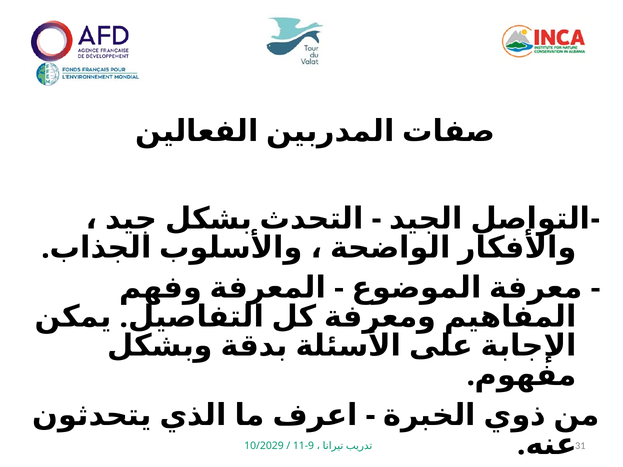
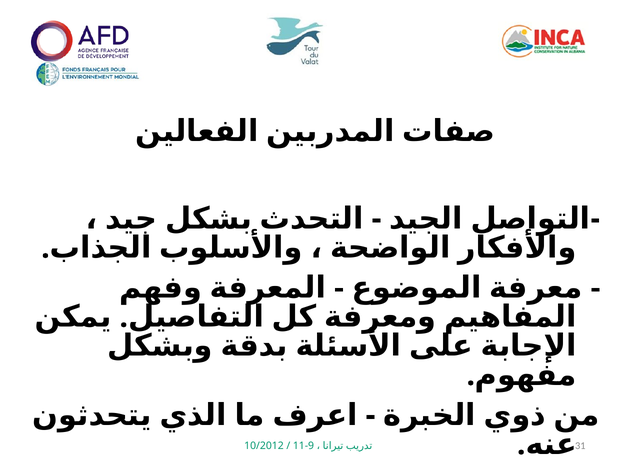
10/2029: 10/2029 -> 10/2012
